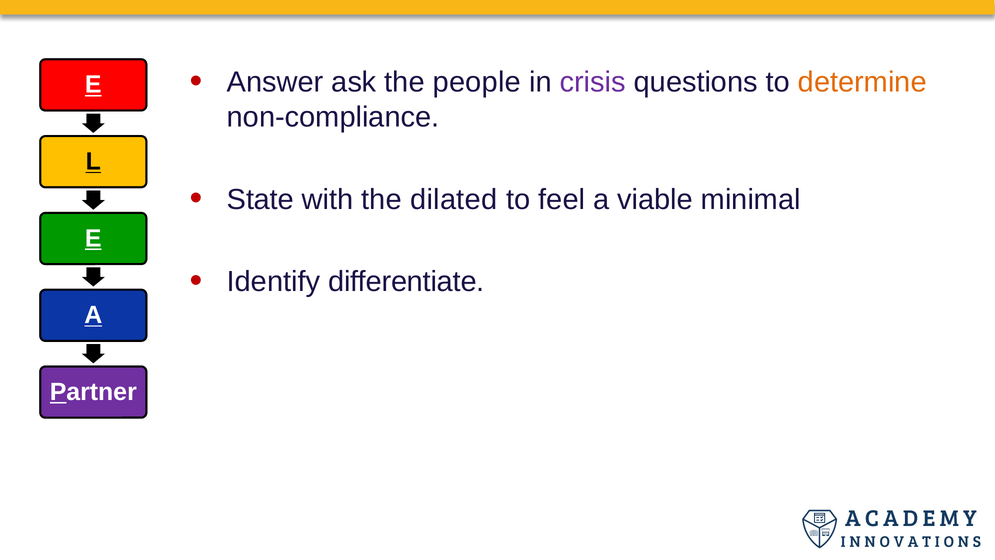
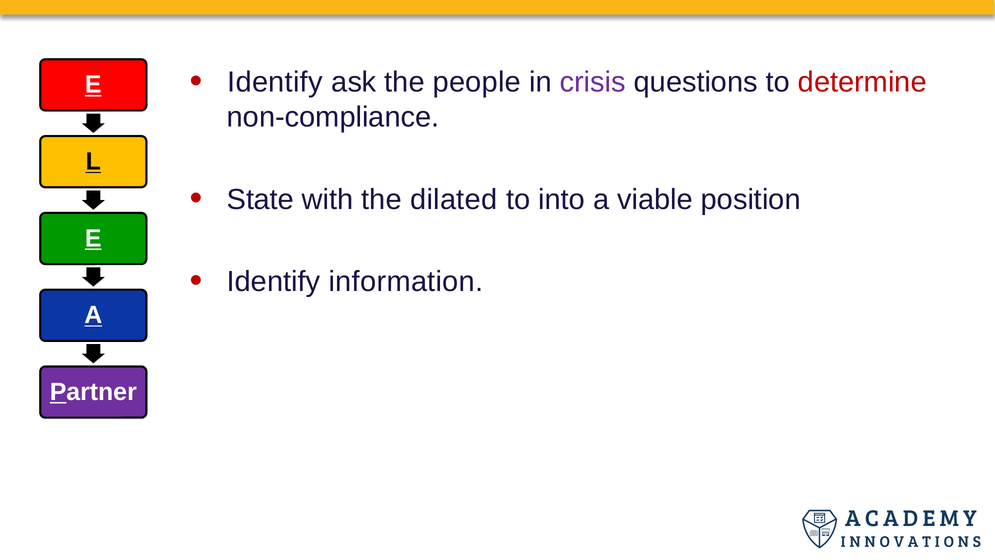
Answer at (275, 82): Answer -> Identify
determine colour: orange -> red
feel: feel -> into
minimal: minimal -> position
differentiate: differentiate -> information
